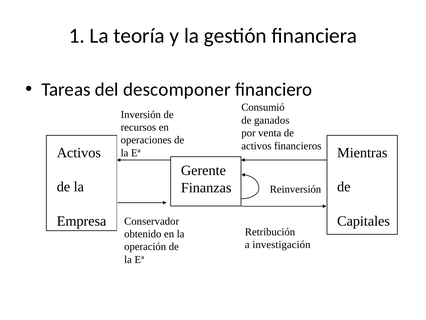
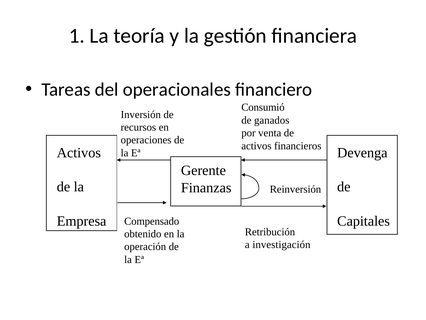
descomponer: descomponer -> operacionales
Mientras: Mientras -> Devenga
Conservador: Conservador -> Compensado
